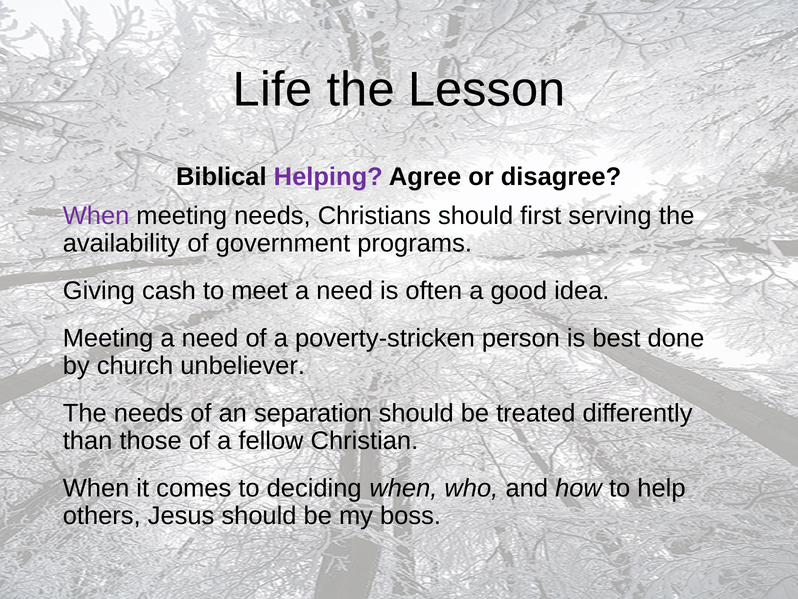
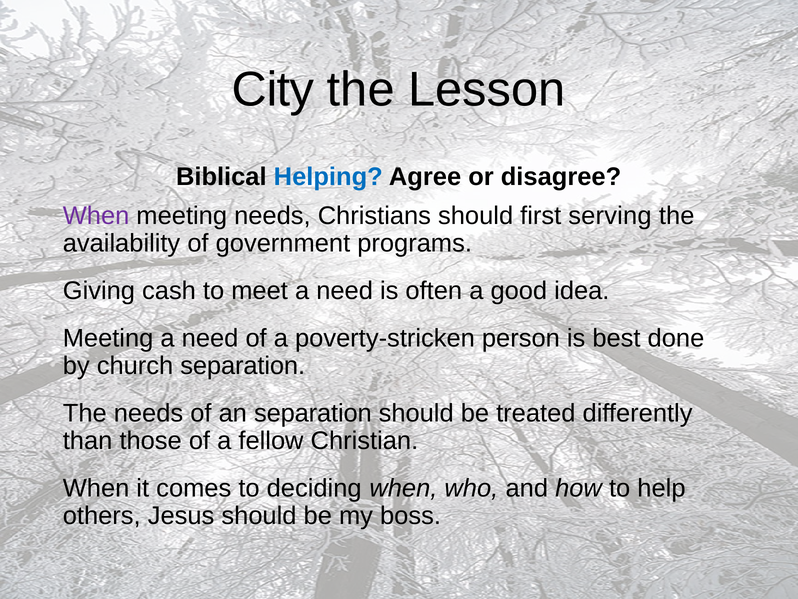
Life: Life -> City
Helping colour: purple -> blue
church unbeliever: unbeliever -> separation
